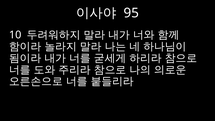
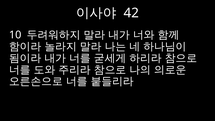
95: 95 -> 42
